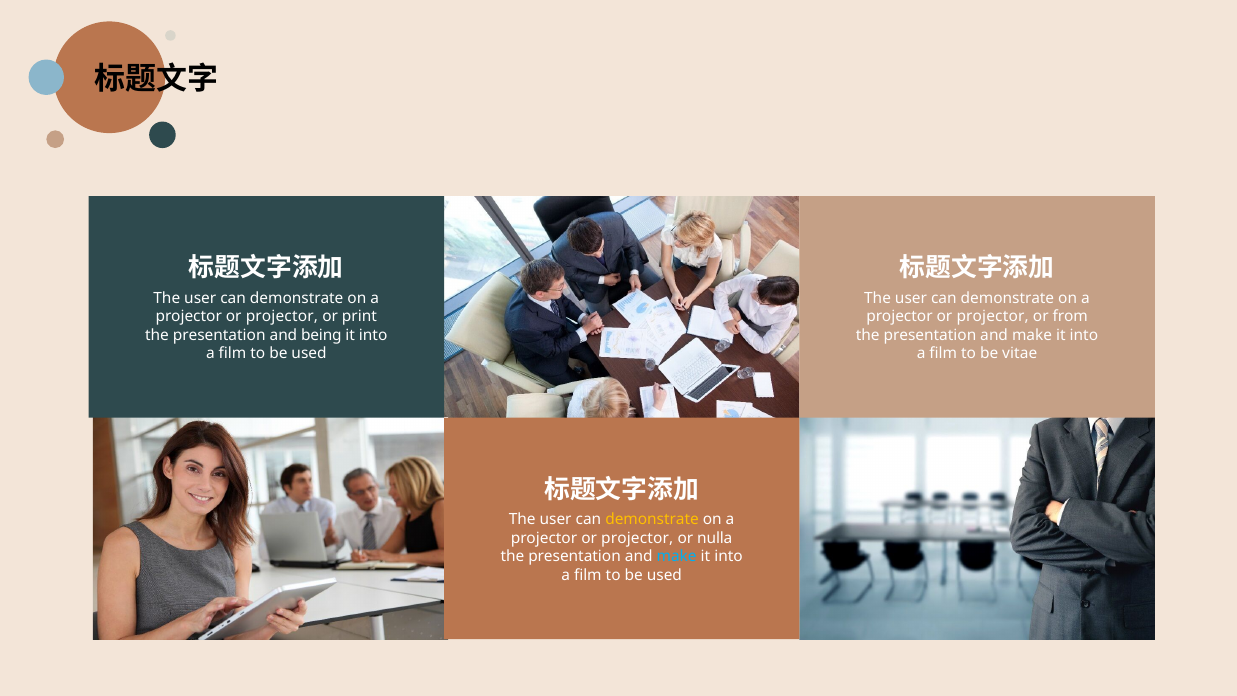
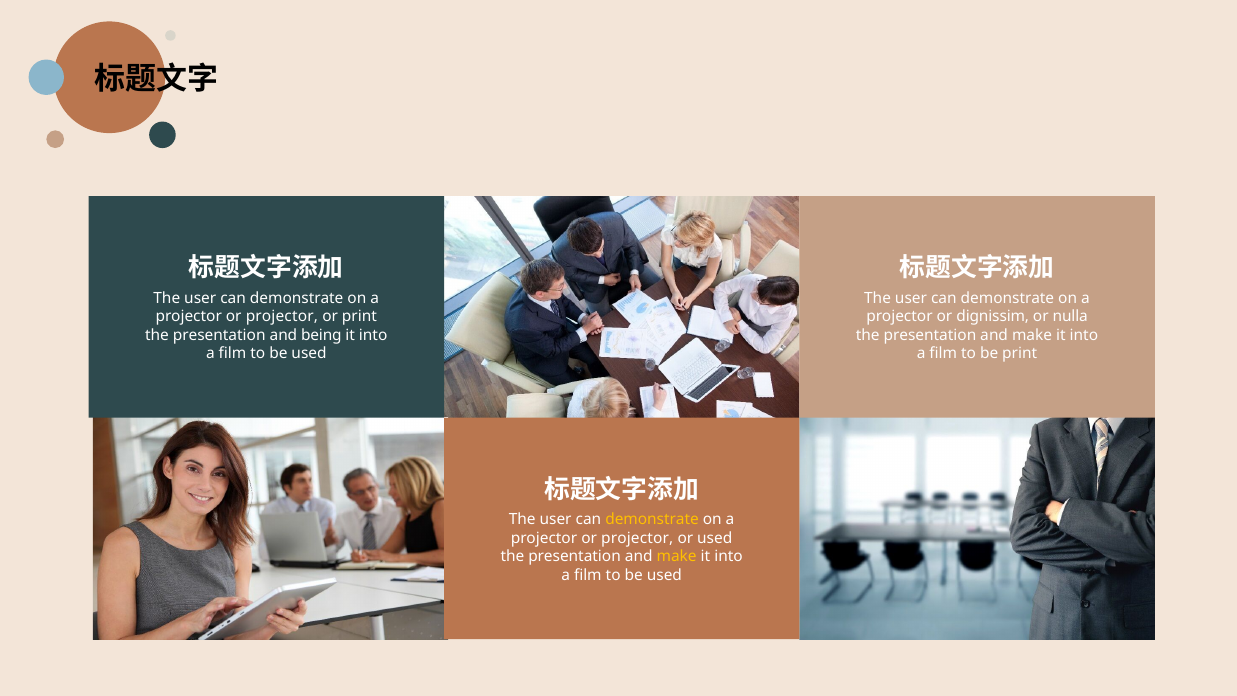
projector at (993, 316): projector -> dignissim
from: from -> nulla
be vitae: vitae -> print
or nulla: nulla -> used
make at (677, 557) colour: light blue -> yellow
